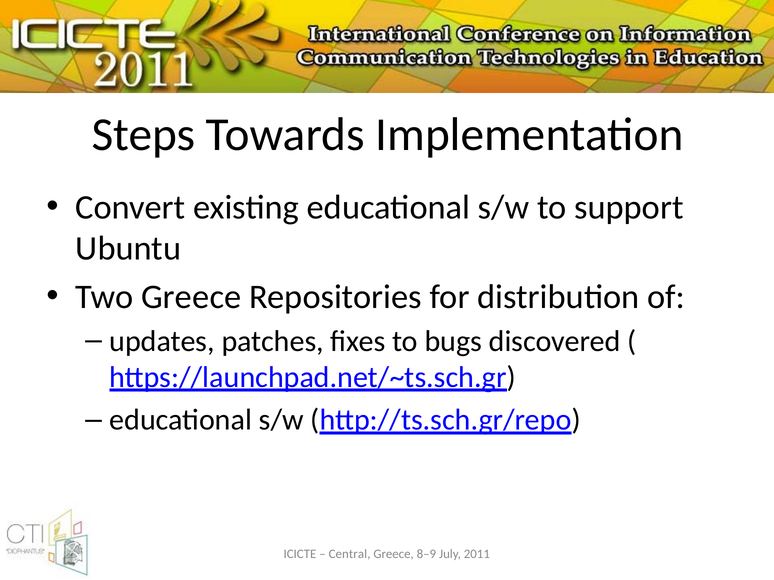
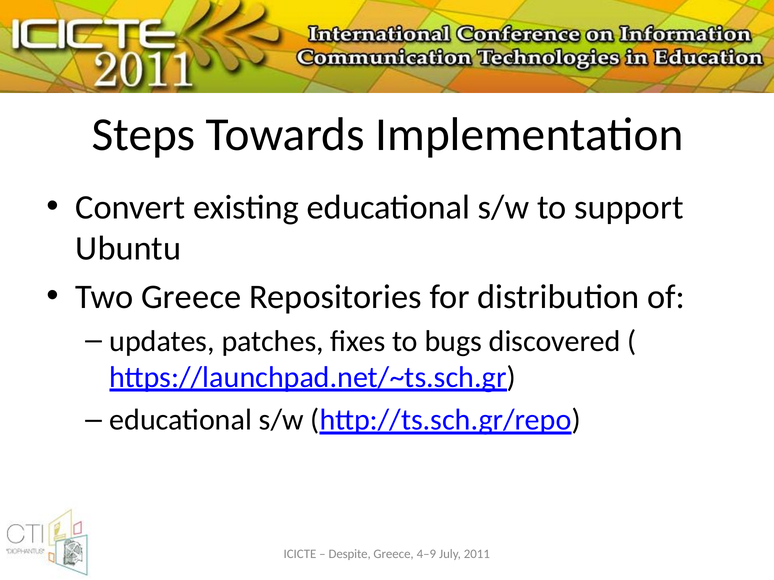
Central: Central -> Despite
8–9: 8–9 -> 4–9
